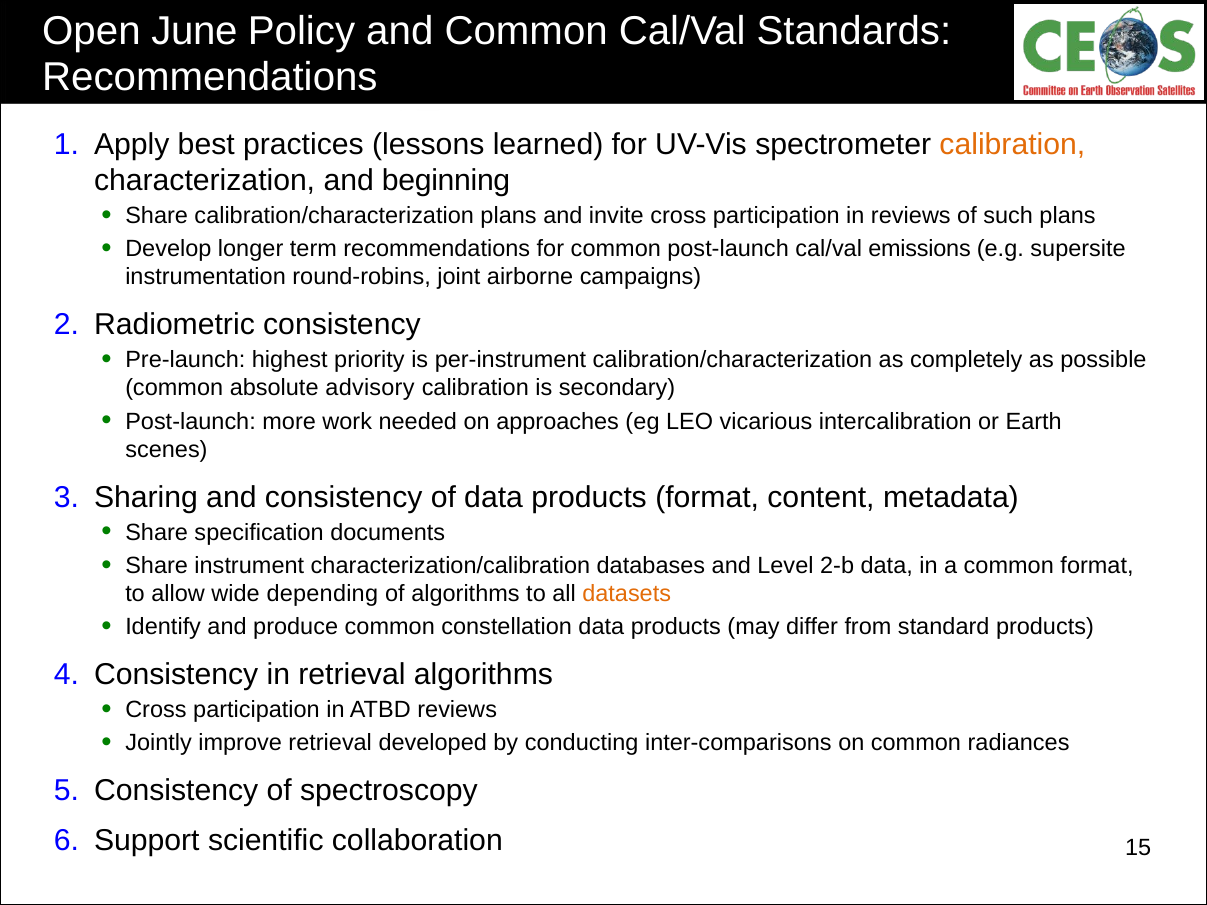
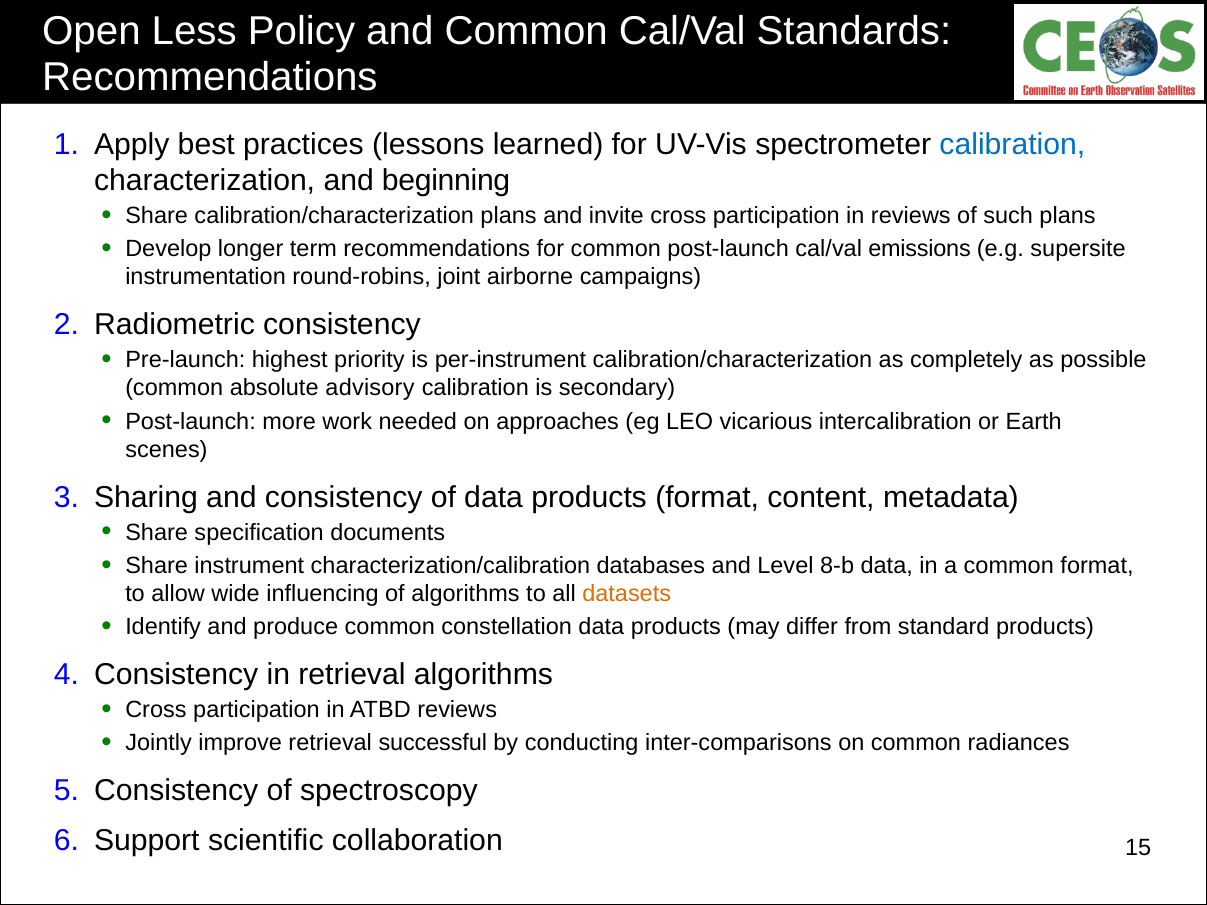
June: June -> Less
calibration at (1012, 145) colour: orange -> blue
2-b: 2-b -> 8-b
depending: depending -> influencing
developed: developed -> successful
